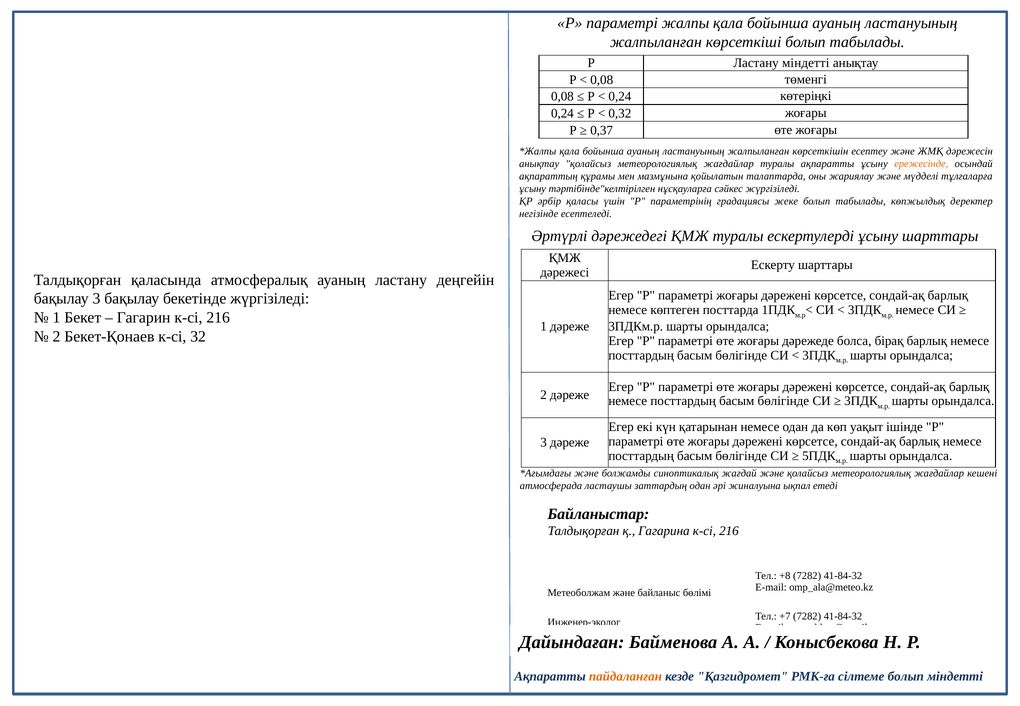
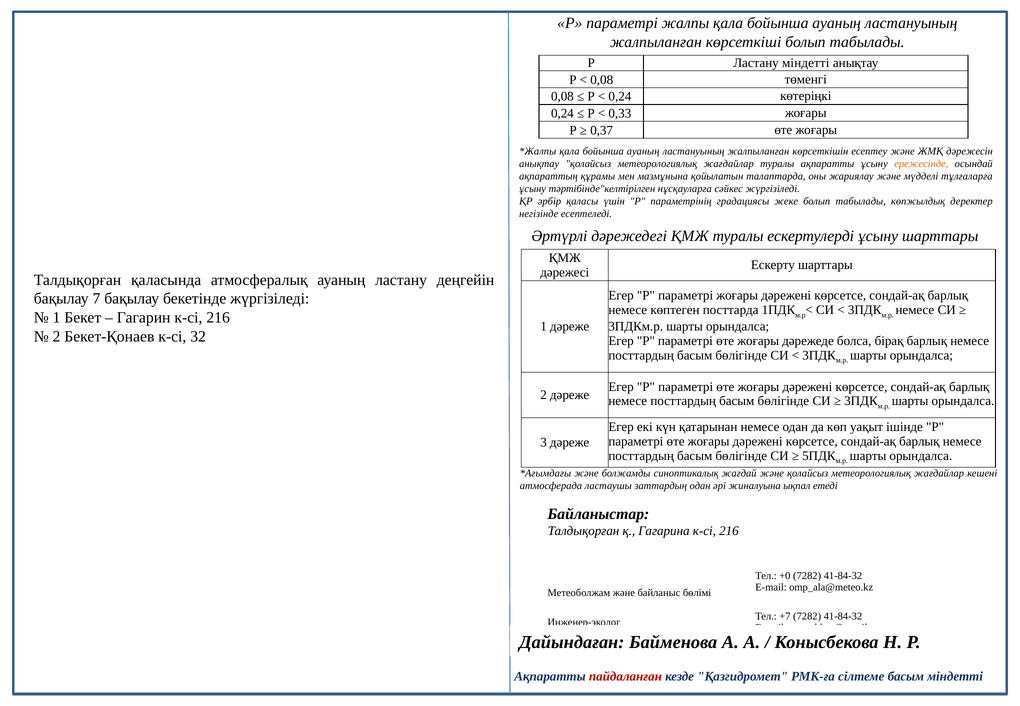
0,32: 0,32 -> 0,33
бақылау 3: 3 -> 7
+8: +8 -> +0
пайдаланған colour: orange -> red
сілтеме болып: болып -> басым
